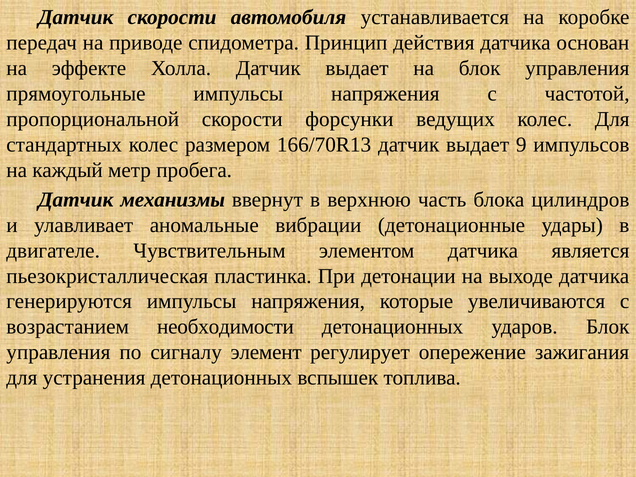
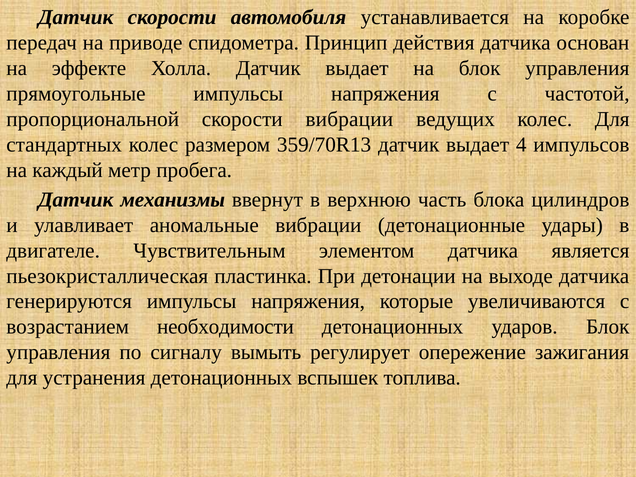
скорости форсунки: форсунки -> вибрации
166/70R13: 166/70R13 -> 359/70R13
9: 9 -> 4
элемент: элемент -> вымыть
